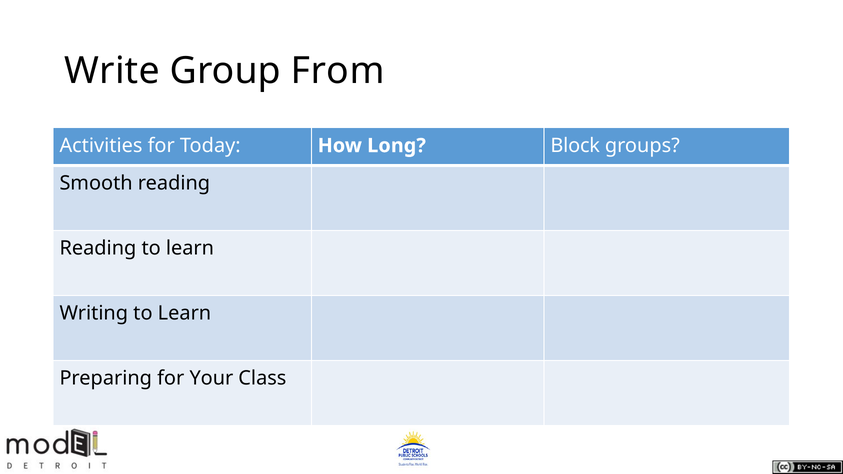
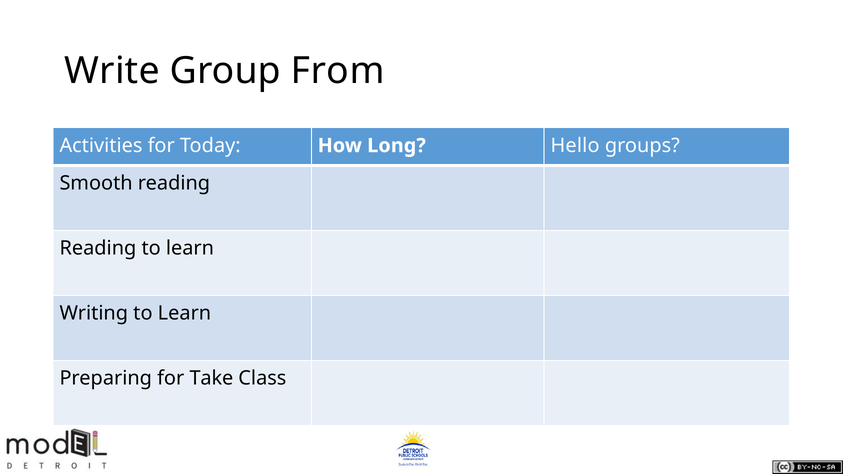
Block: Block -> Hello
Your: Your -> Take
